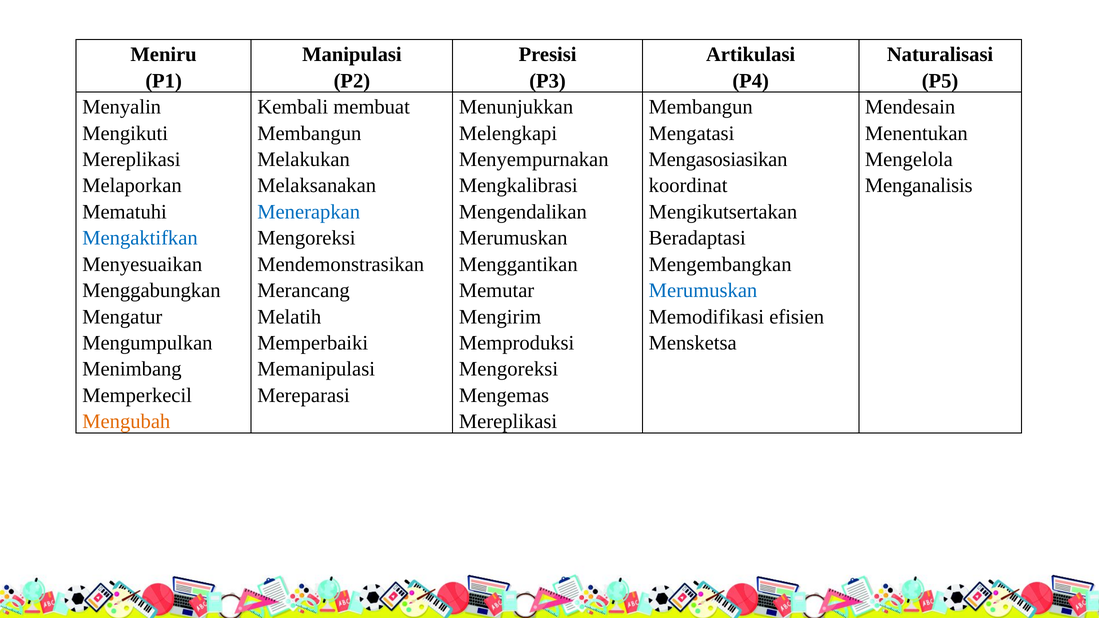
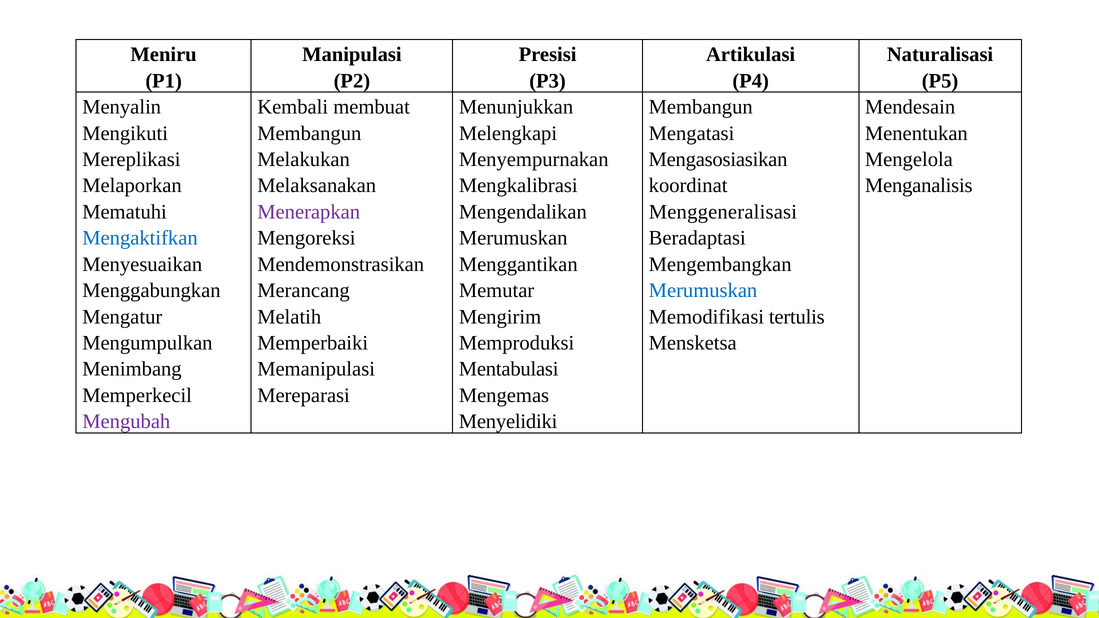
Menerapkan colour: blue -> purple
Mengikutsertakan: Mengikutsertakan -> Menggeneralisasi
efisien: efisien -> tertulis
Mengoreksi at (509, 369): Mengoreksi -> Mentabulasi
Mengubah colour: orange -> purple
Mereplikasi at (508, 422): Mereplikasi -> Menyelidiki
